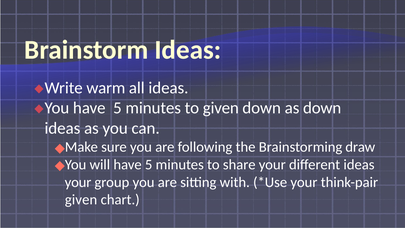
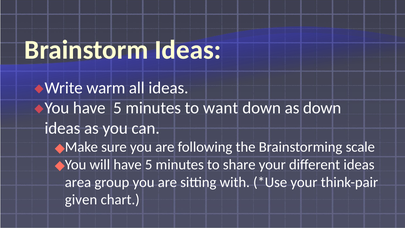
to given: given -> want
draw: draw -> scale
your at (78, 182): your -> area
